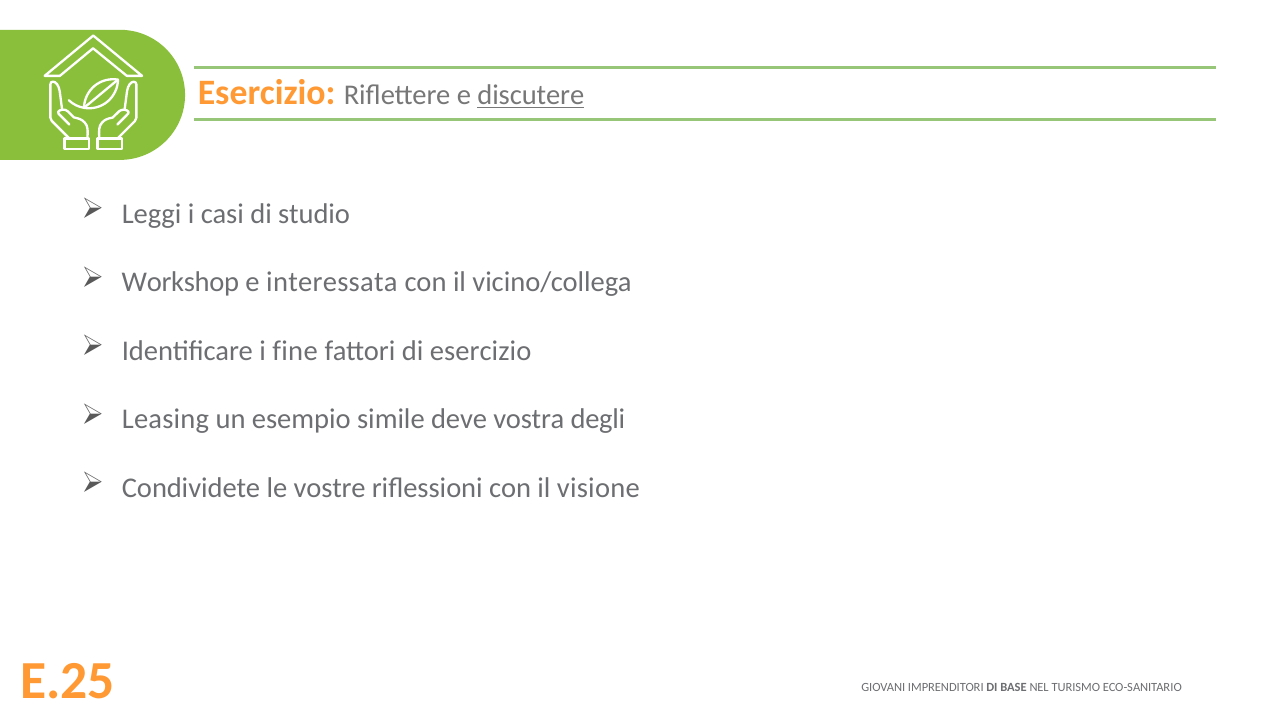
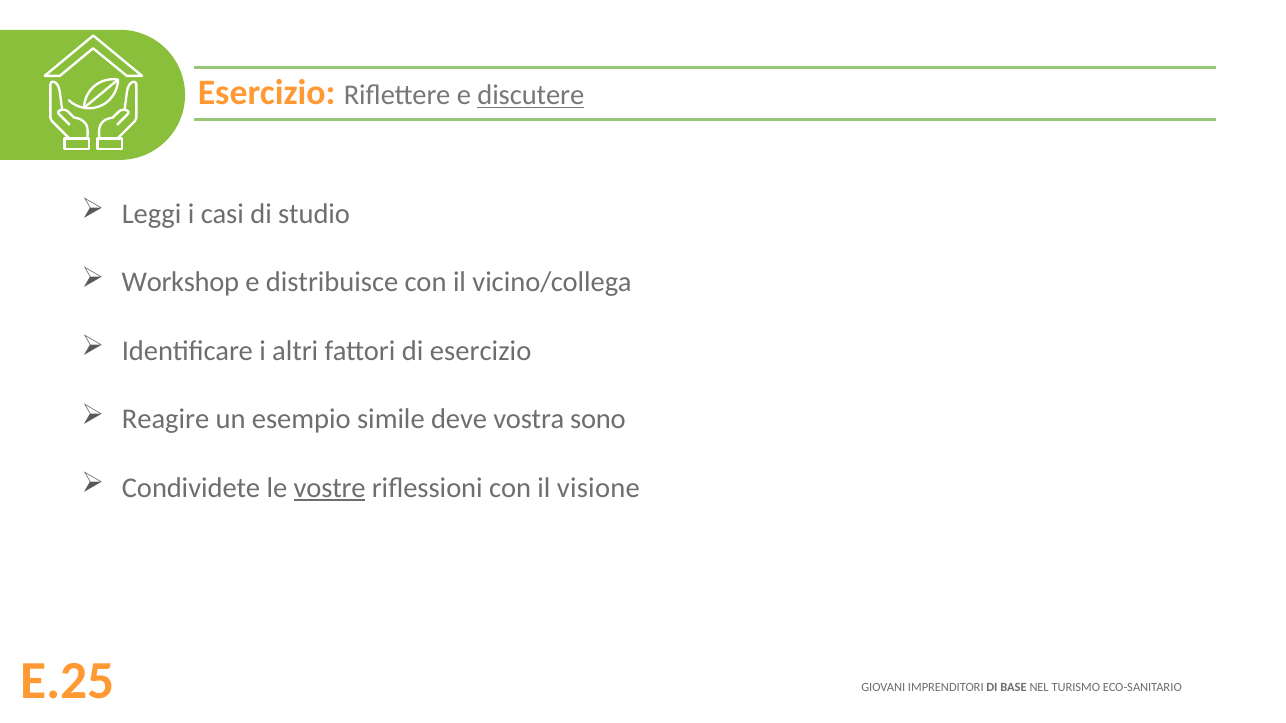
interessata: interessata -> distribuisce
fine: fine -> altri
Leasing: Leasing -> Reagire
degli: degli -> sono
vostre underline: none -> present
